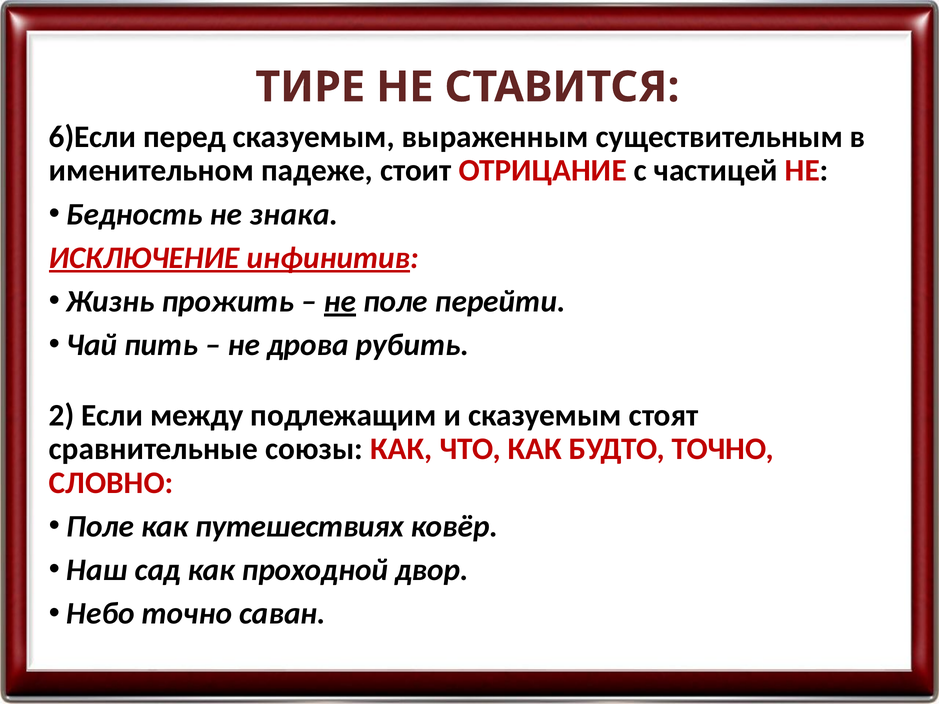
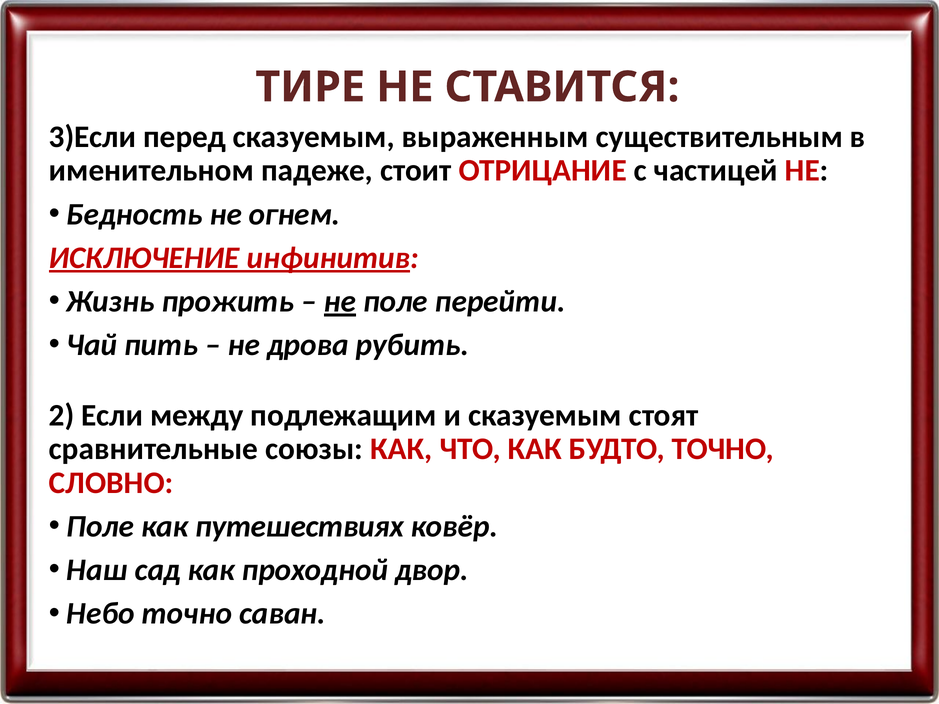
6)Если: 6)Если -> 3)Если
знака: знака -> огнем
